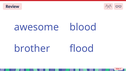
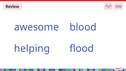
brother: brother -> helping
